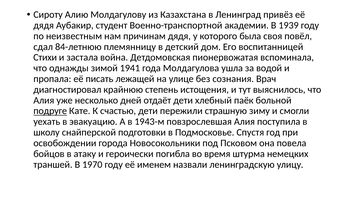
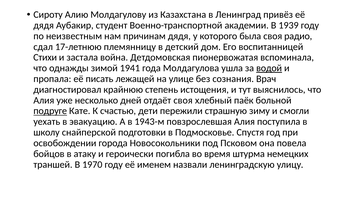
повёл: повёл -> радио
84-летнюю: 84-летнюю -> 17-летнюю
водой underline: none -> present
отдаёт дети: дети -> своя
